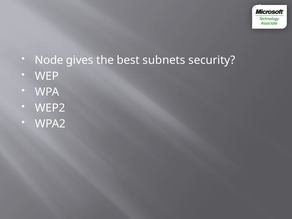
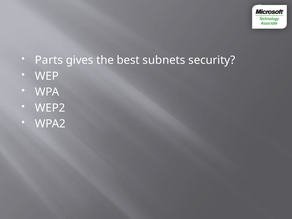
Node: Node -> Parts
